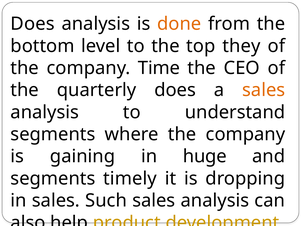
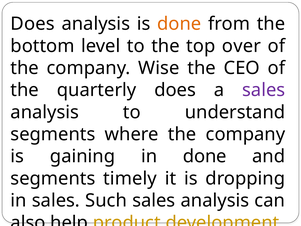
they: they -> over
Time: Time -> Wise
sales at (264, 90) colour: orange -> purple
in huge: huge -> done
